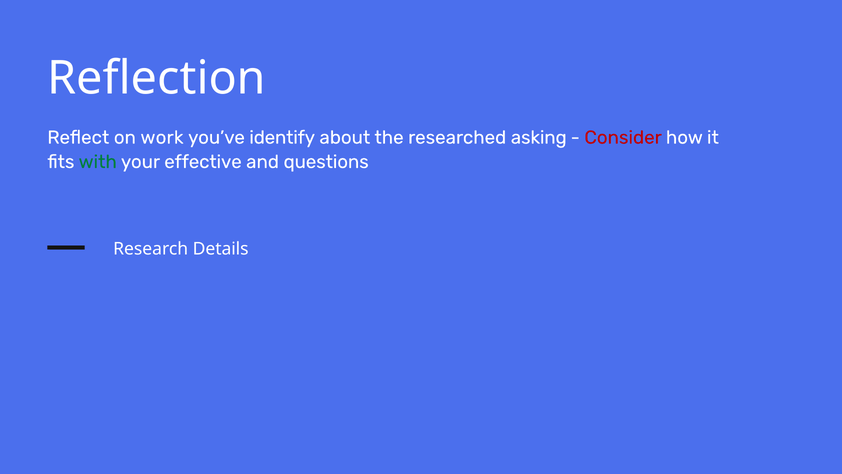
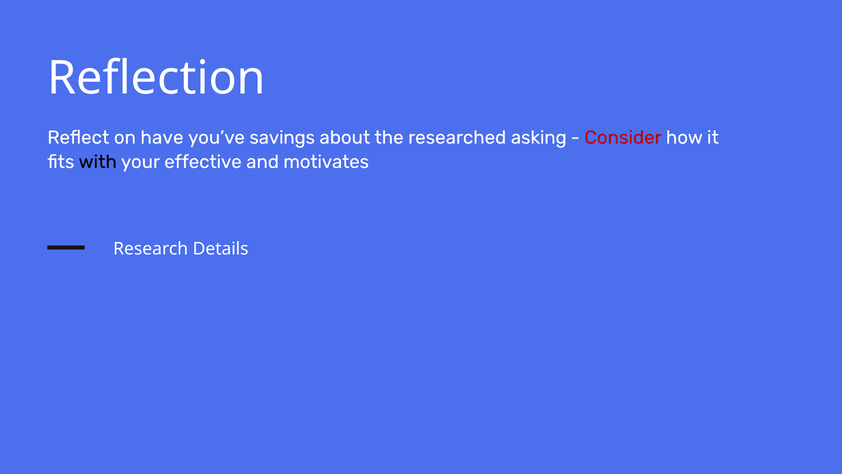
work: work -> have
identify: identify -> savings
with colour: green -> black
questions: questions -> motivates
